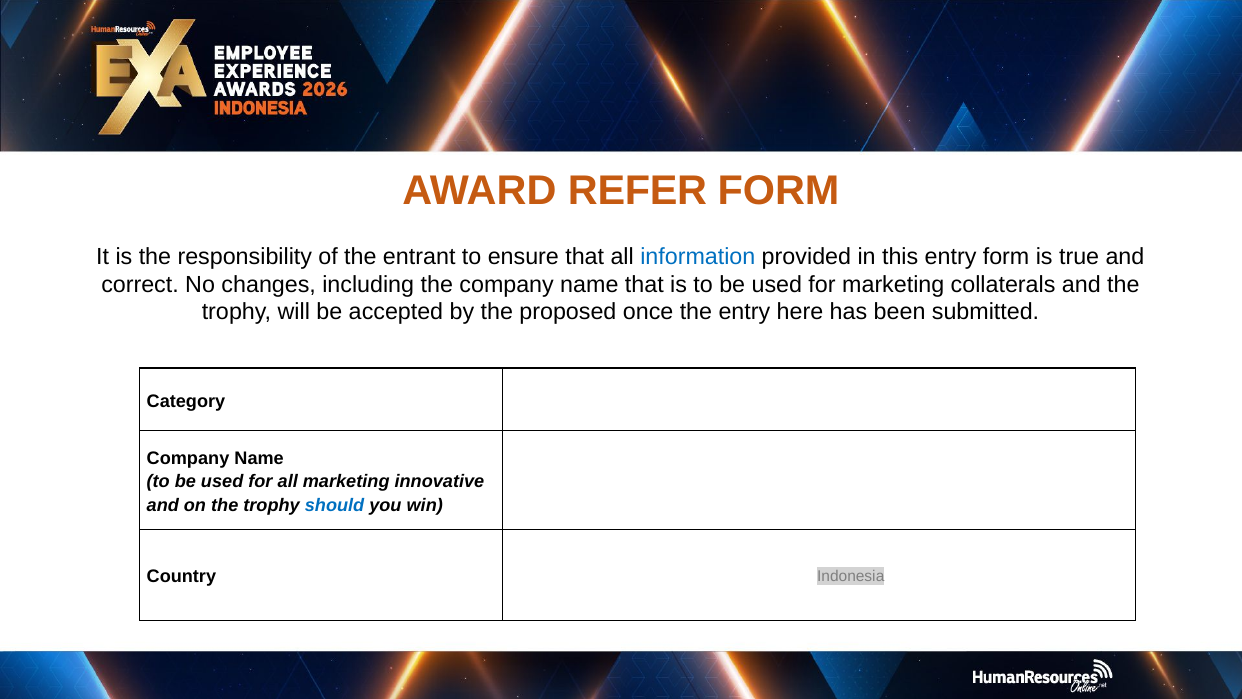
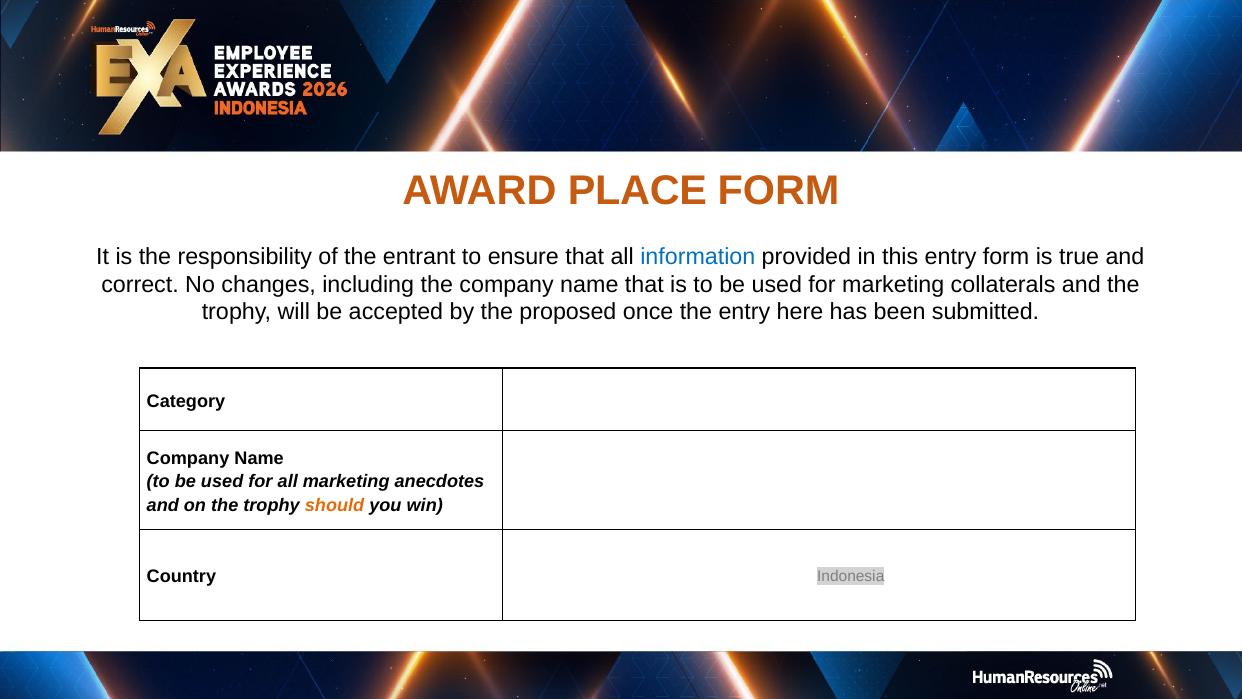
REFER: REFER -> PLACE
innovative: innovative -> anecdotes
should colour: blue -> orange
